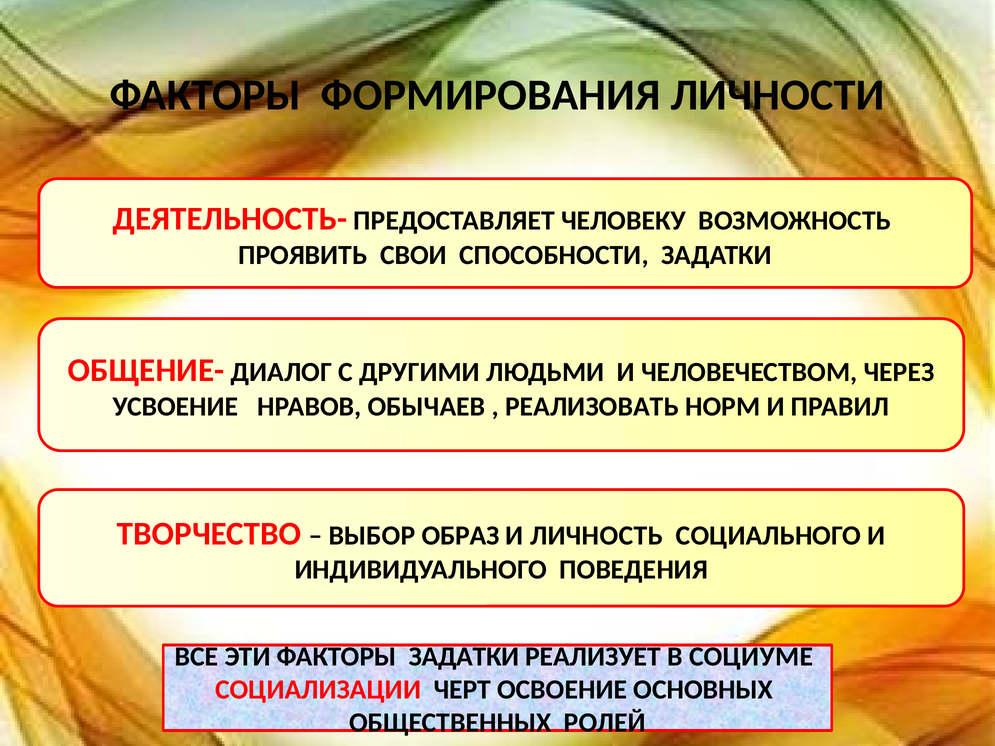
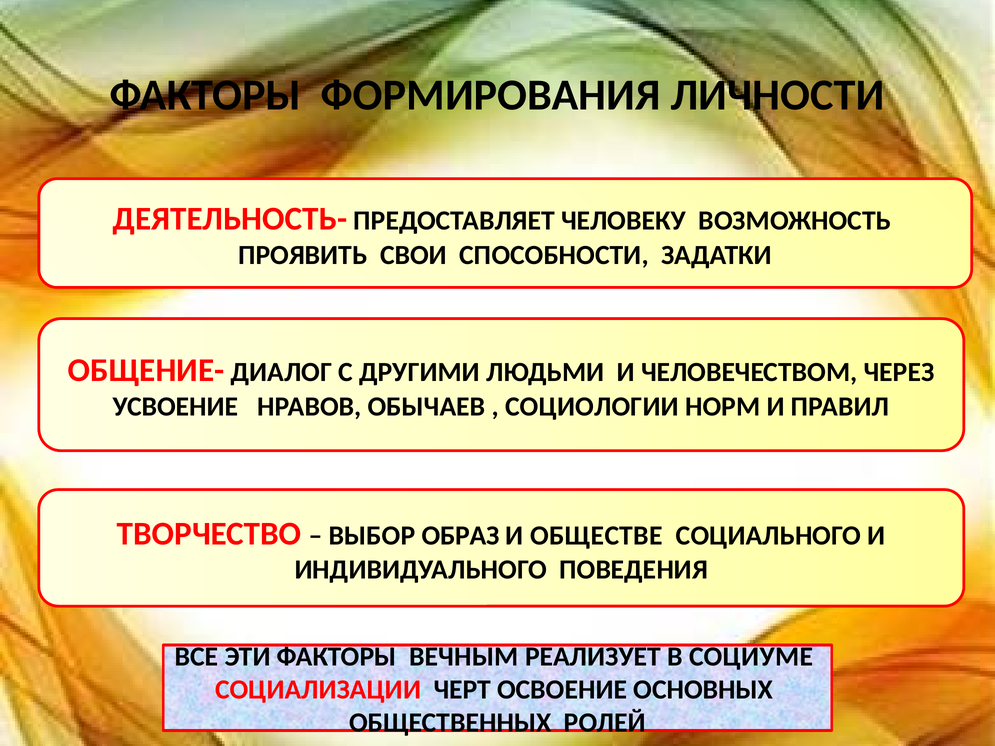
РЕАЛИЗОВАТЬ: РЕАЛИЗОВАТЬ -> СОЦИОЛОГИИ
ЛИЧНОСТЬ: ЛИЧНОСТЬ -> ОБЩЕСТВЕ
ФАКТОРЫ ЗАДАТКИ: ЗАДАТКИ -> ВЕЧНЫМ
